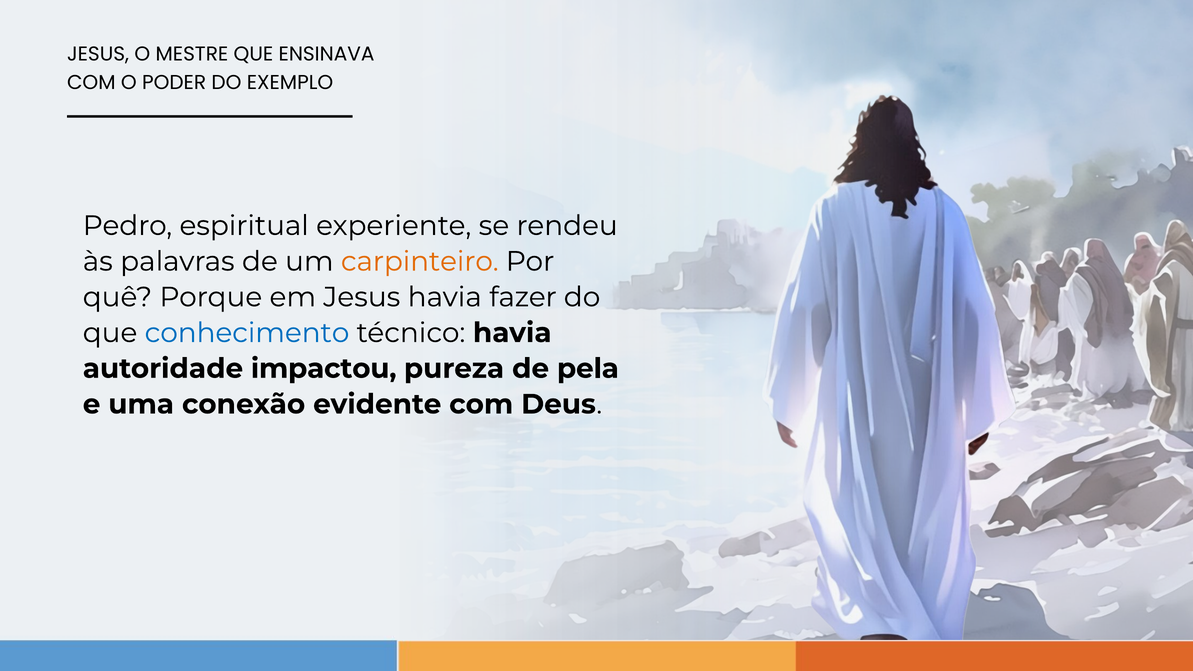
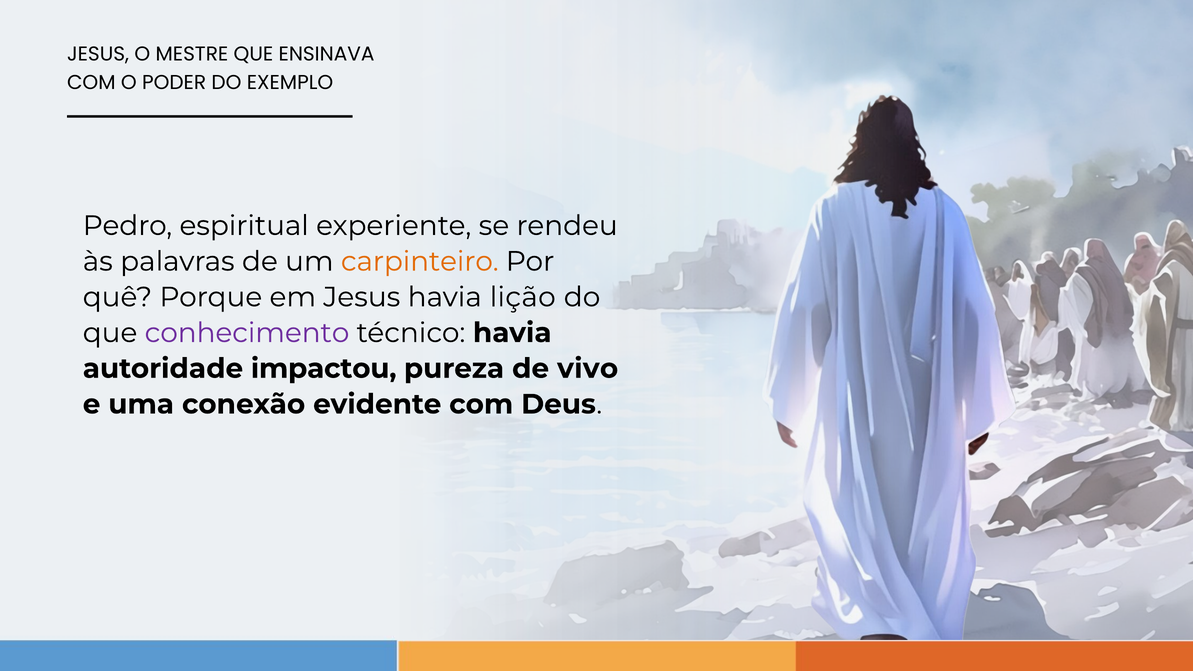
fazer: fazer -> lição
conhecimento colour: blue -> purple
pela: pela -> vivo
